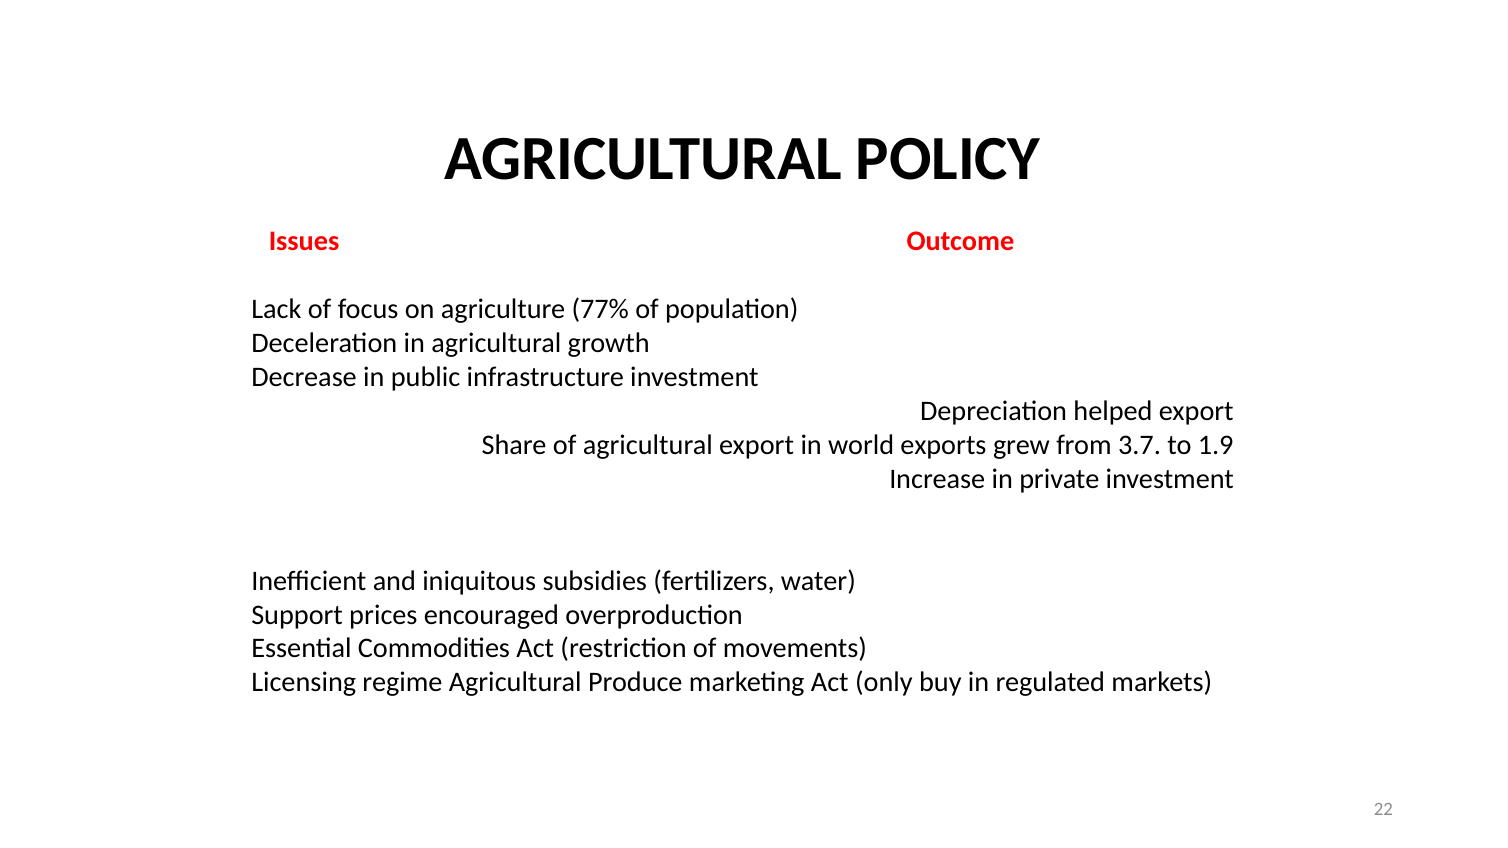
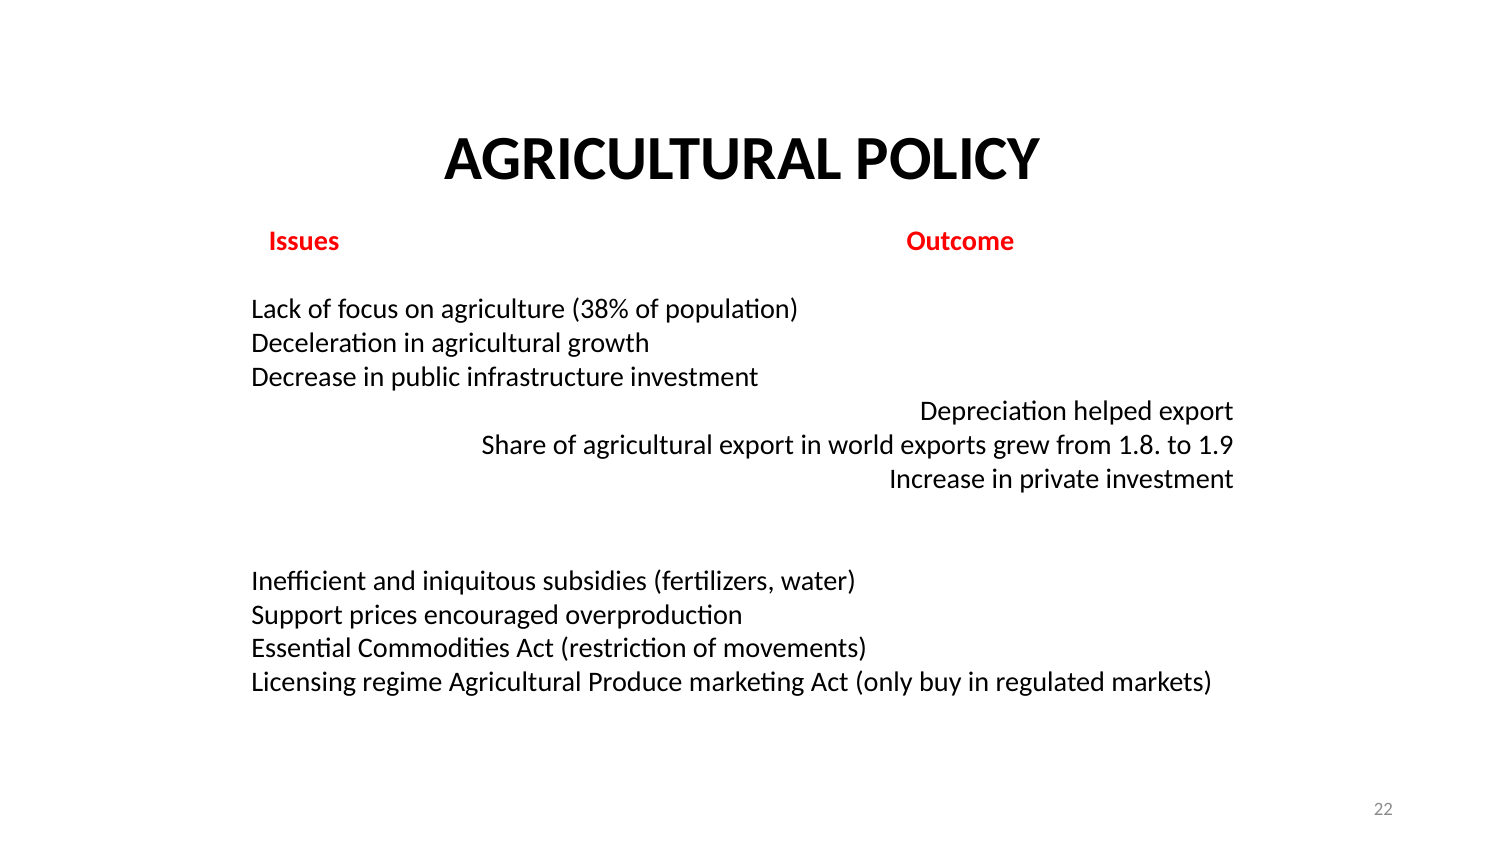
77%: 77% -> 38%
3.7: 3.7 -> 1.8
